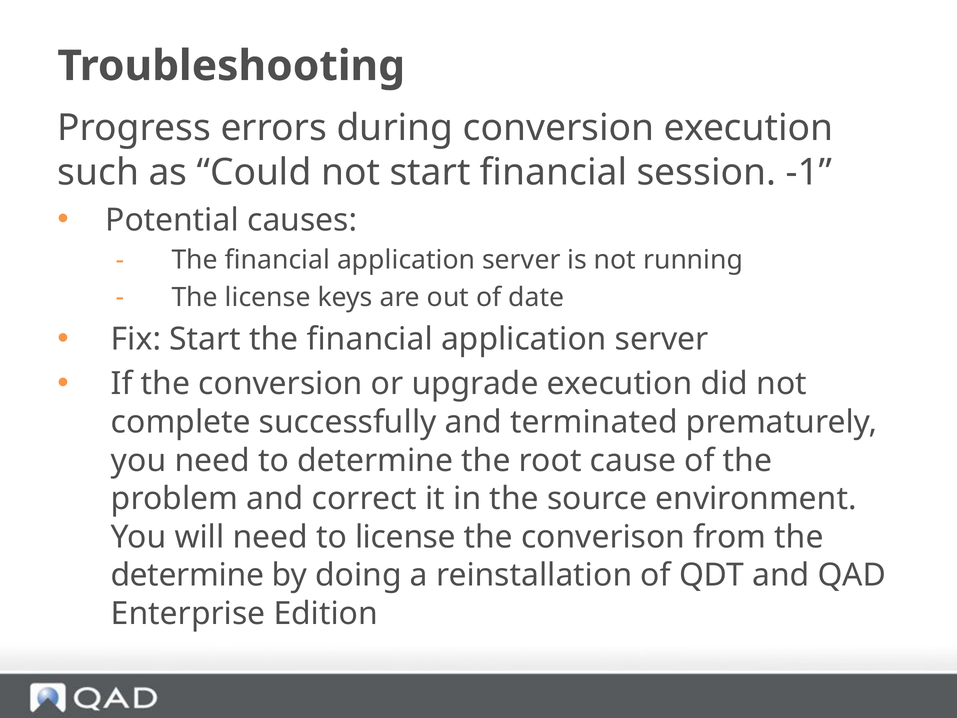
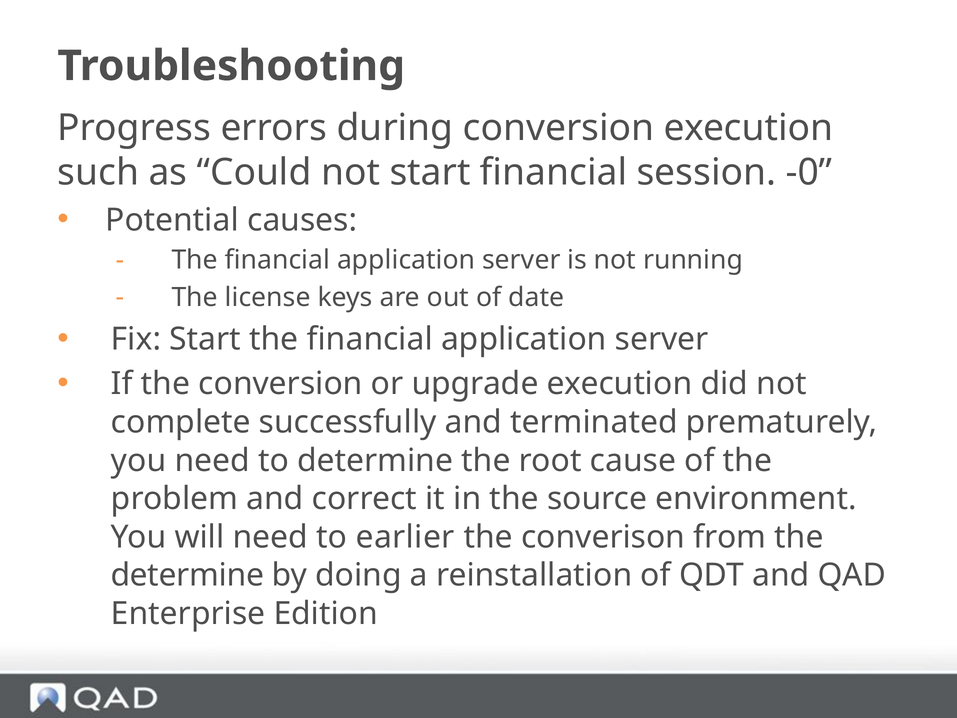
-1: -1 -> -0
to license: license -> earlier
